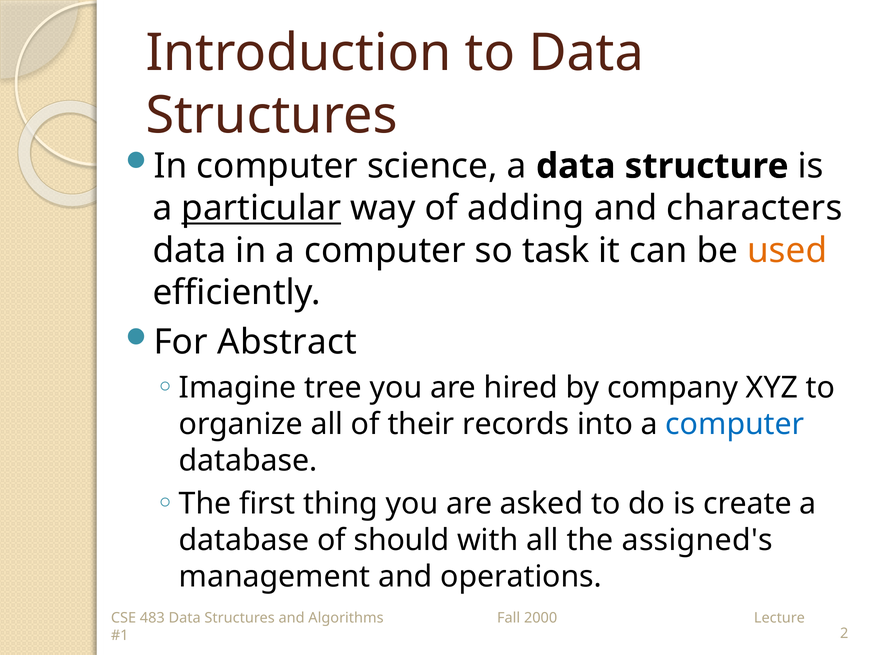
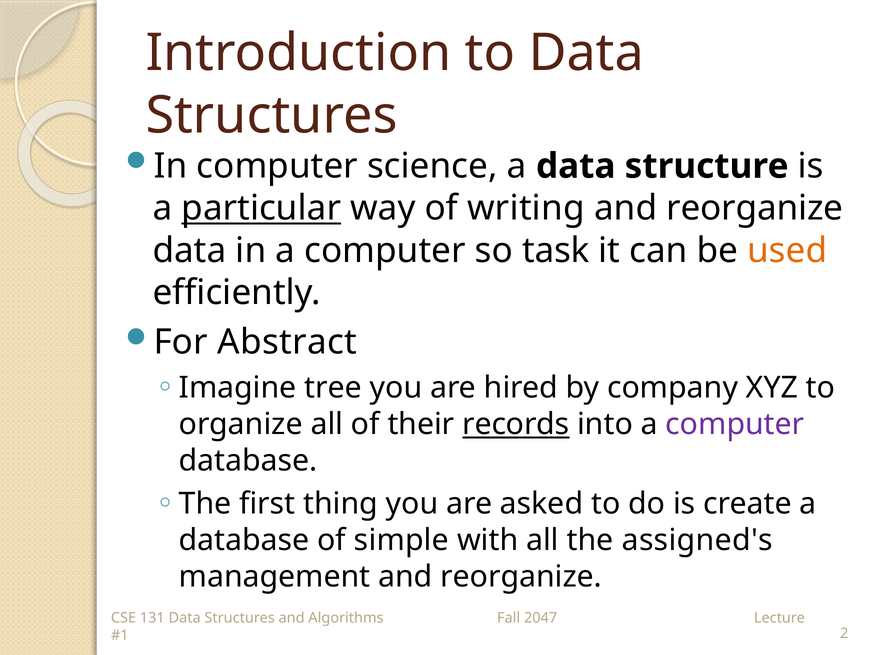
adding: adding -> writing
characters at (755, 208): characters -> reorganize
records underline: none -> present
computer at (735, 424) colour: blue -> purple
should: should -> simple
management and operations: operations -> reorganize
483: 483 -> 131
2000: 2000 -> 2047
